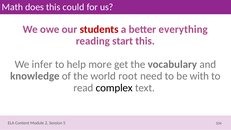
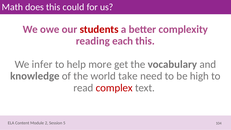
everything: everything -> complexity
start: start -> each
root: root -> take
with: with -> high
complex colour: black -> red
